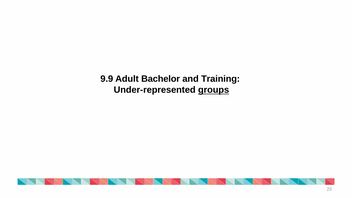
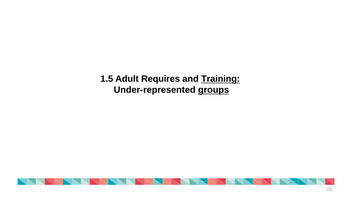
9.9: 9.9 -> 1.5
Bachelor: Bachelor -> Requires
Training underline: none -> present
